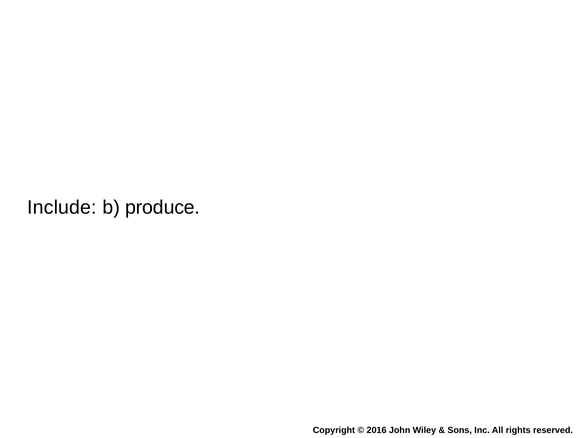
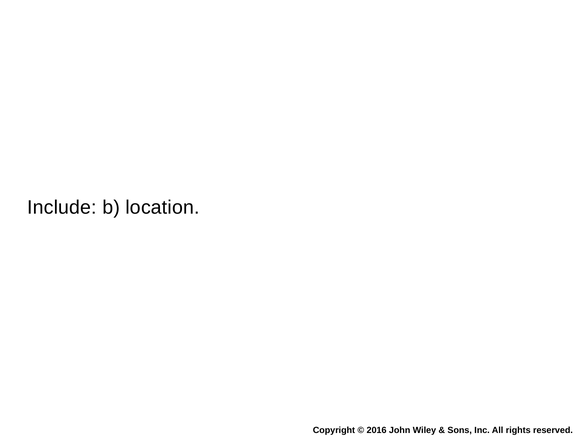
produce: produce -> location
